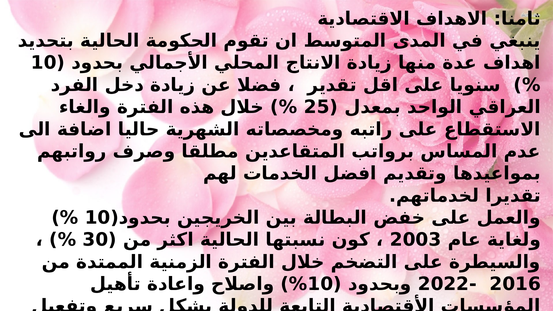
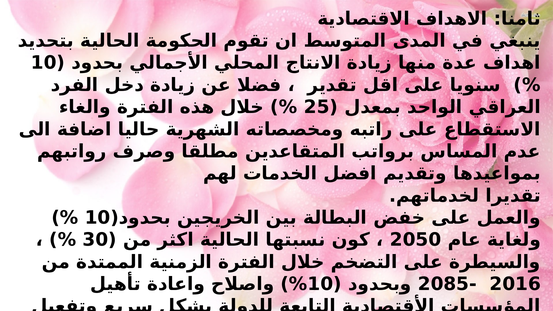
2003: 2003 -> 2050
2022: 2022 -> 2085
